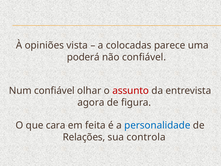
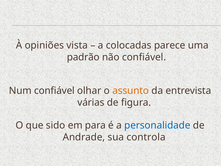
poderá: poderá -> padrão
assunto colour: red -> orange
agora: agora -> várias
cara: cara -> sido
feita: feita -> para
Relações: Relações -> Andrade
